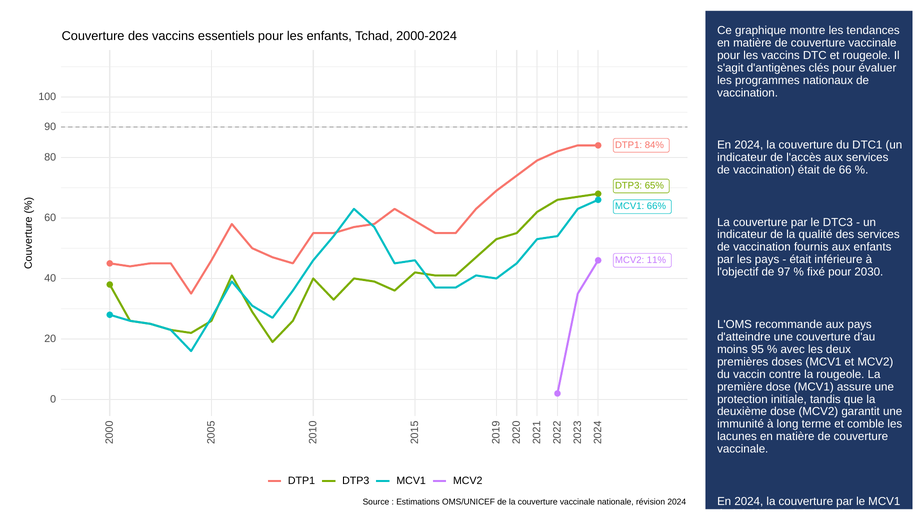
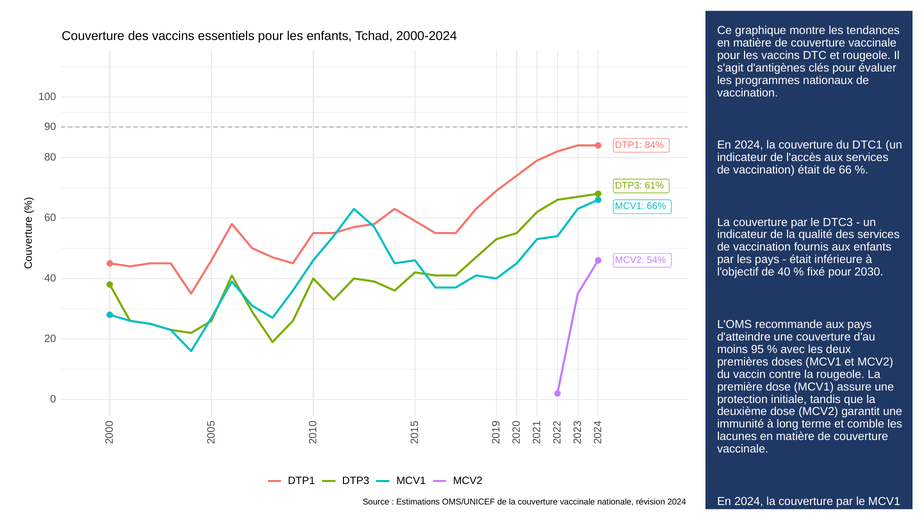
65%: 65% -> 61%
11%: 11% -> 54%
de 97: 97 -> 40
